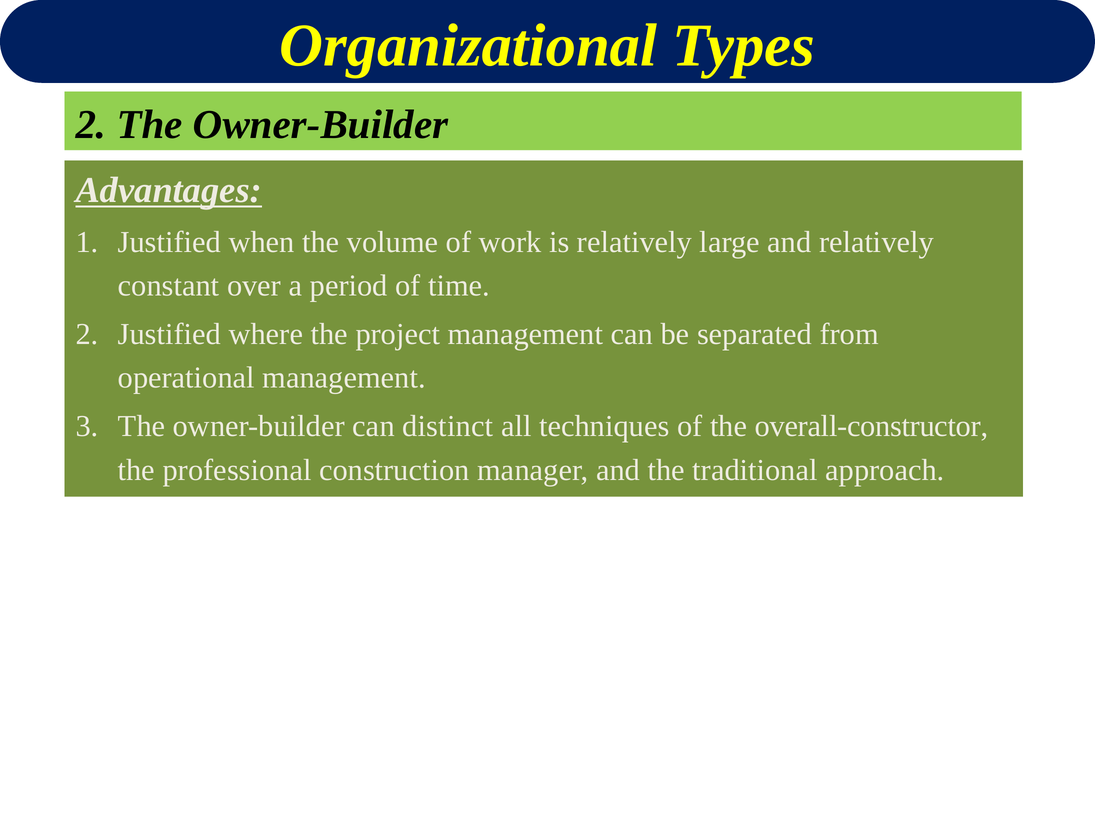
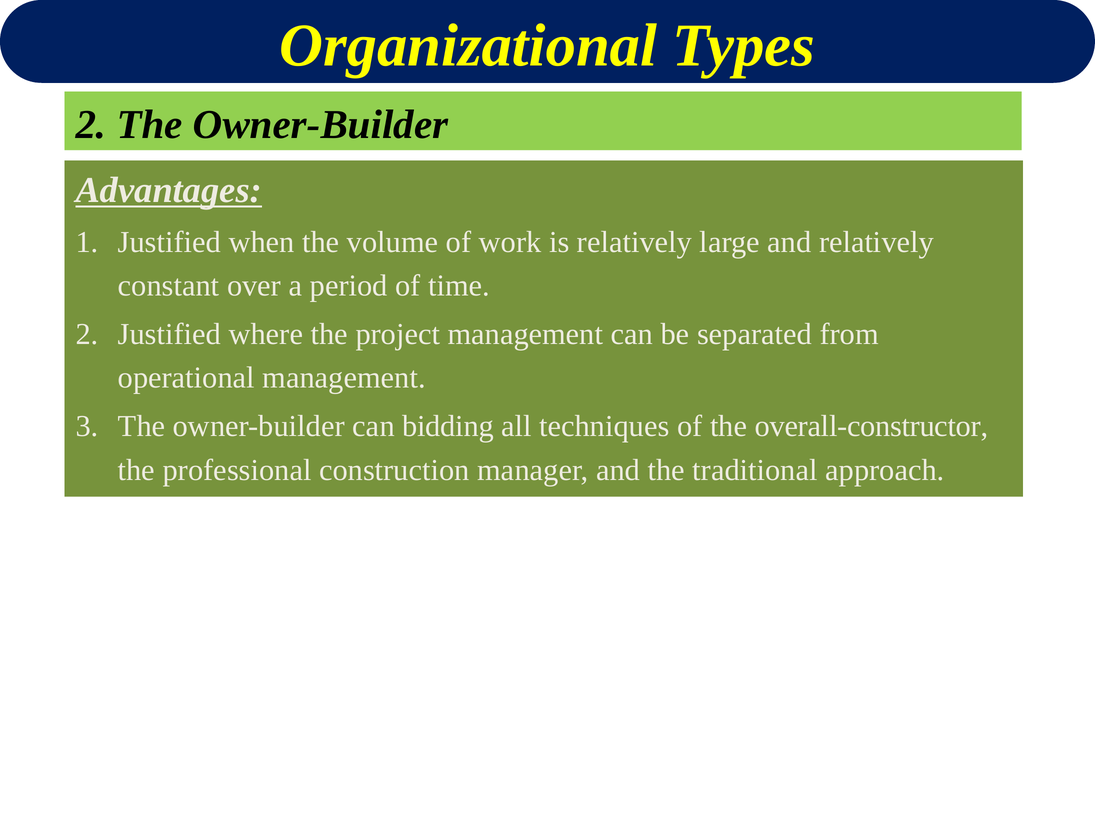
distinct: distinct -> bidding
